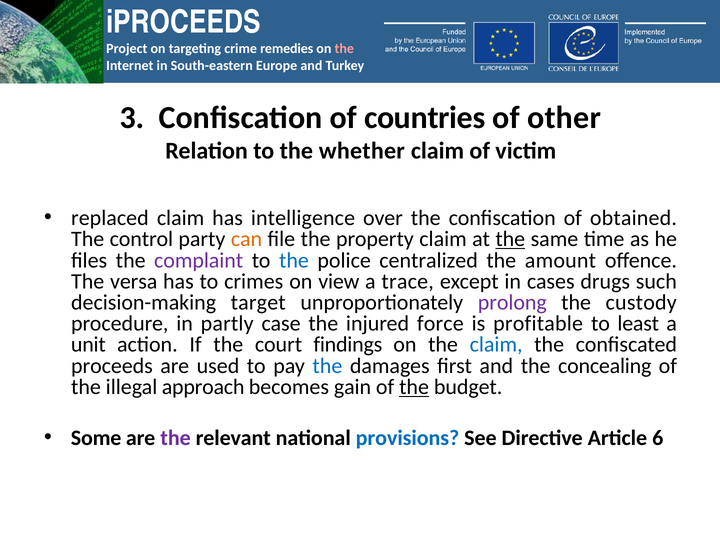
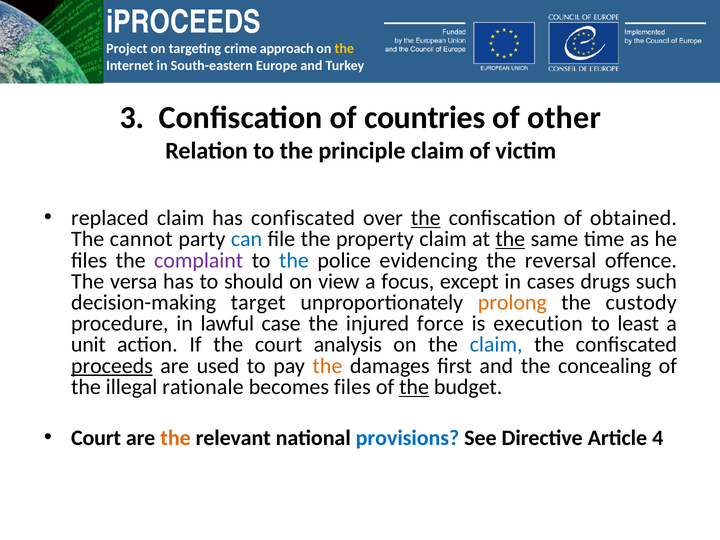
remedies: remedies -> approach
the at (344, 49) colour: pink -> yellow
whether: whether -> principle
has intelligence: intelligence -> confiscated
the at (426, 218) underline: none -> present
control: control -> cannot
can colour: orange -> blue
centralized: centralized -> evidencing
amount: amount -> reversal
crimes: crimes -> should
trace: trace -> focus
prolong colour: purple -> orange
partly: partly -> lawful
profitable: profitable -> execution
findings: findings -> analysis
proceeds underline: none -> present
the at (327, 366) colour: blue -> orange
approach: approach -> rationale
becomes gain: gain -> files
Some at (96, 438): Some -> Court
the at (176, 438) colour: purple -> orange
6: 6 -> 4
